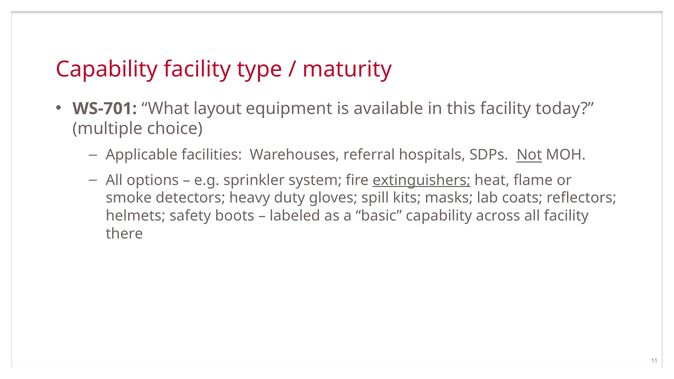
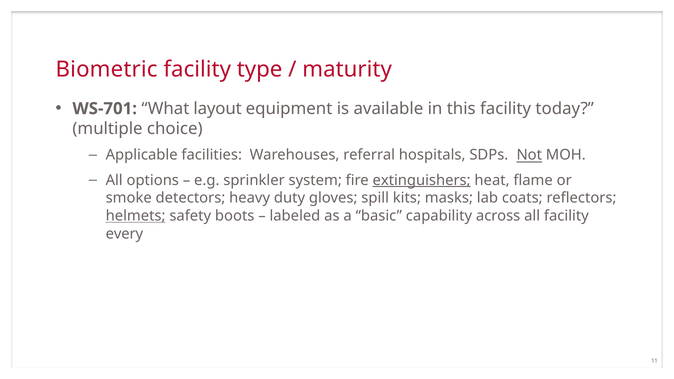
Capability at (107, 69): Capability -> Biometric
helmets underline: none -> present
there: there -> every
